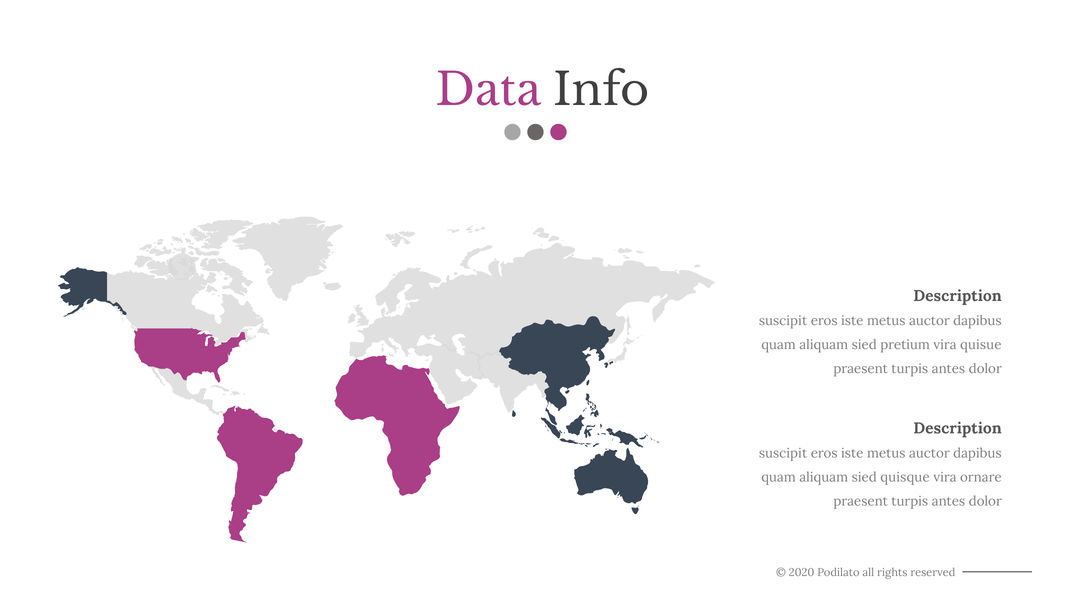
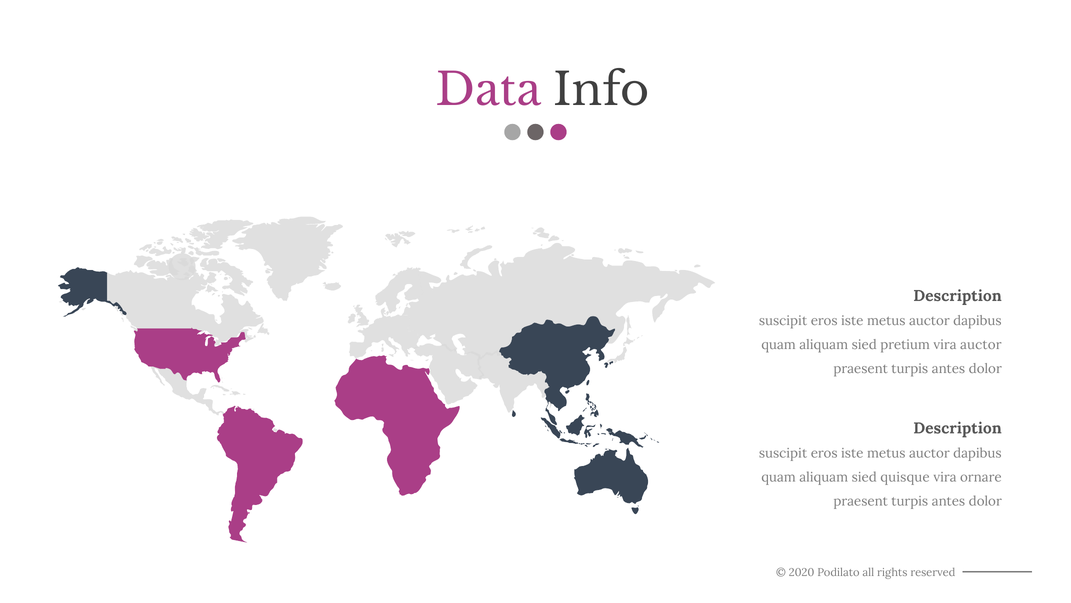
vira quisue: quisue -> auctor
